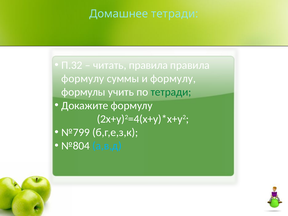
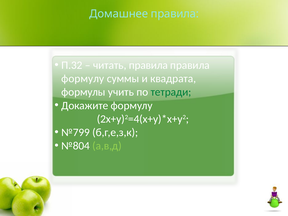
Домашнее тетради: тетради -> правила
и формулу: формулу -> квадрата
а,в,д colour: light blue -> light green
